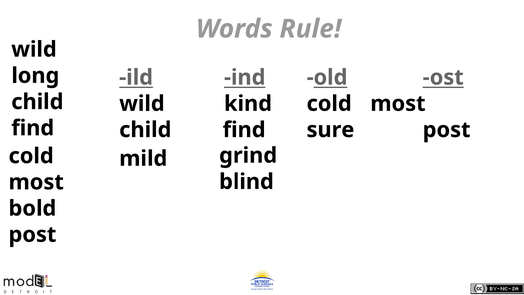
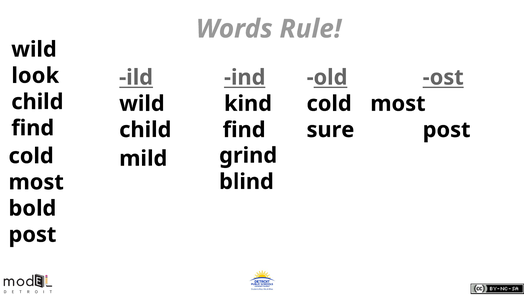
long: long -> look
